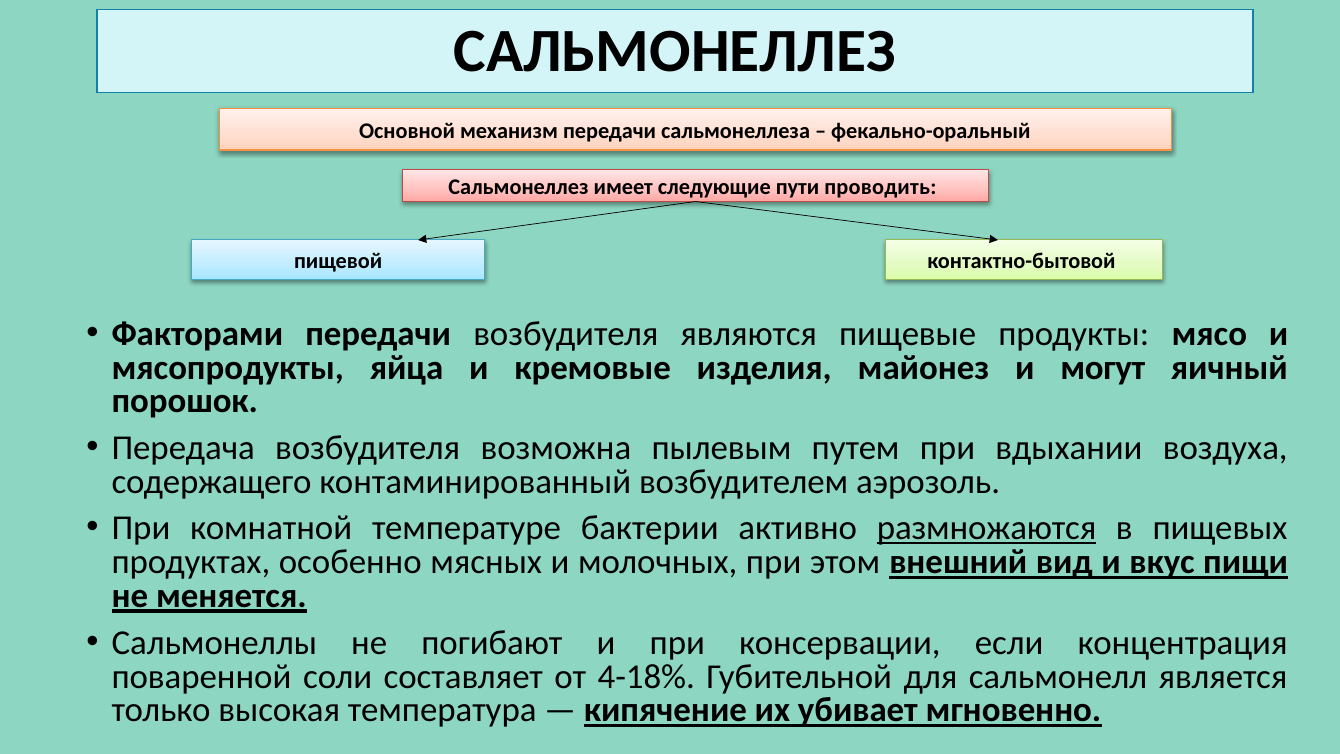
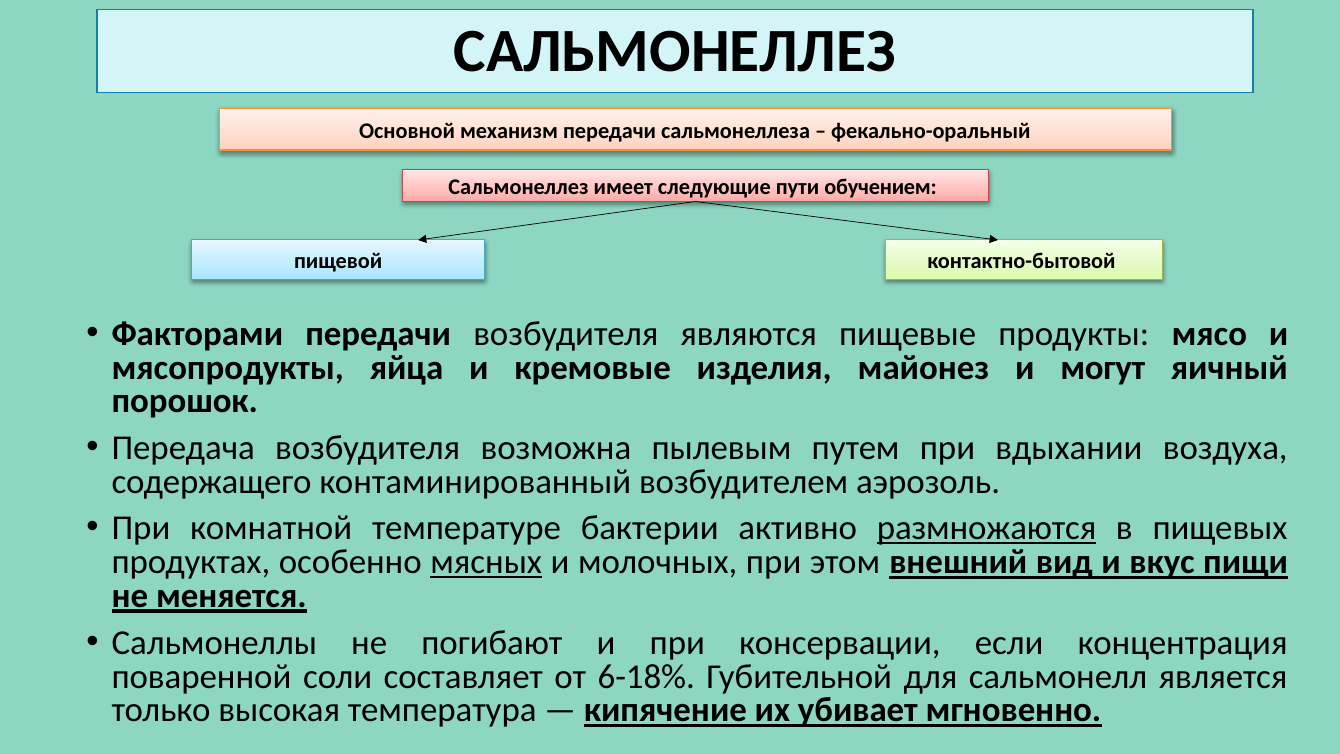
проводить: проводить -> обучением
мясных underline: none -> present
4-18%: 4-18% -> 6-18%
